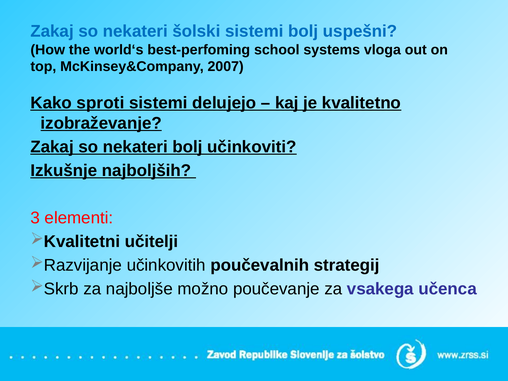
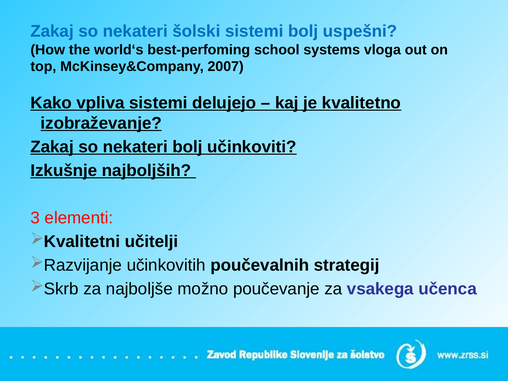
sproti: sproti -> vpliva
